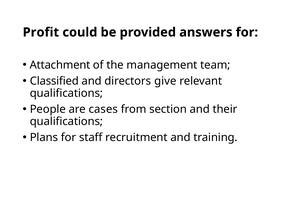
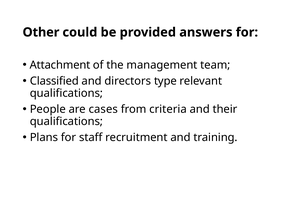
Profit: Profit -> Other
give: give -> type
section: section -> criteria
